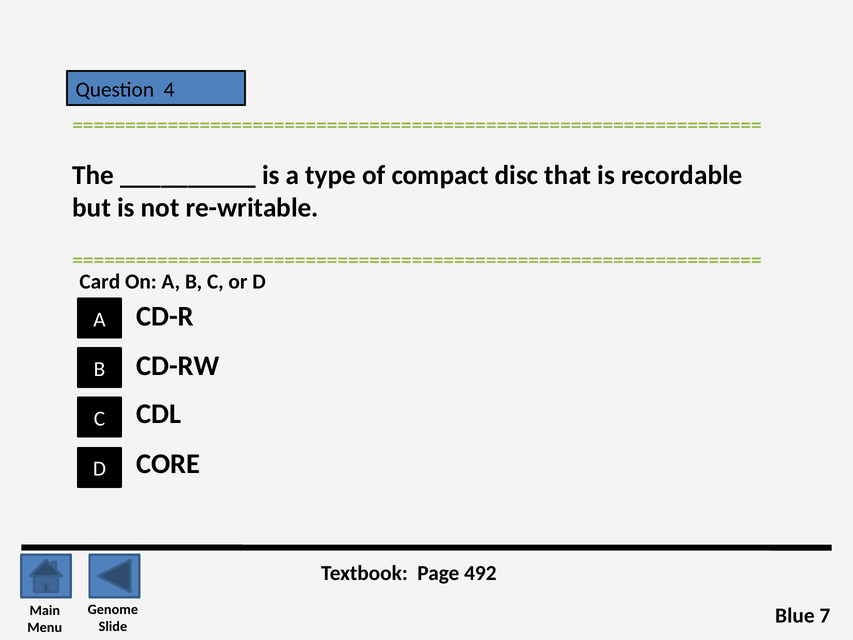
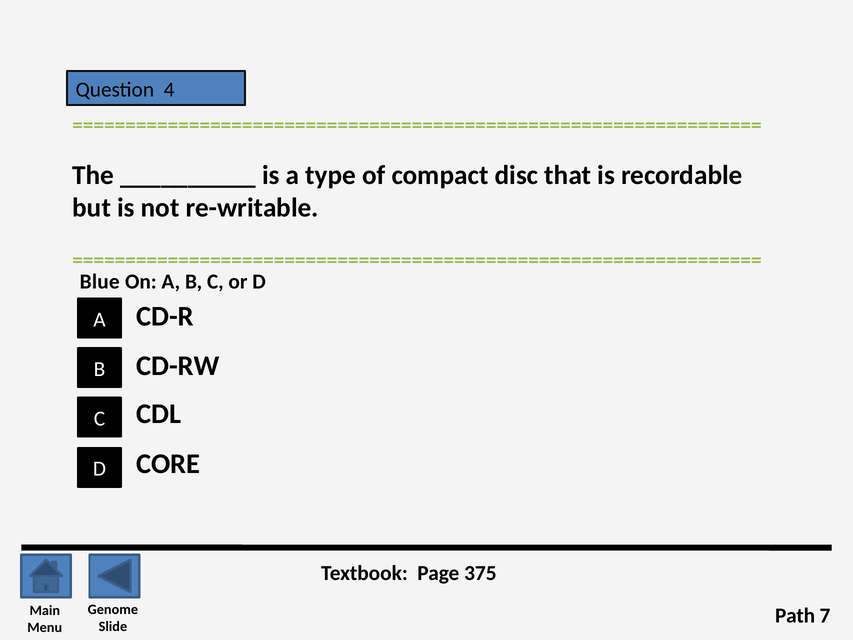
Card: Card -> Blue
492: 492 -> 375
Blue: Blue -> Path
